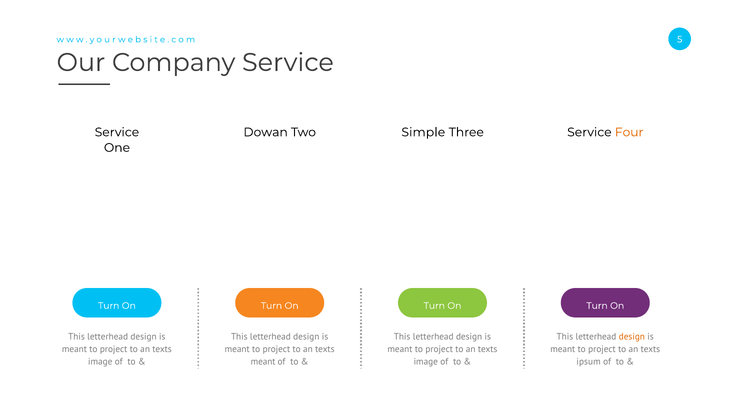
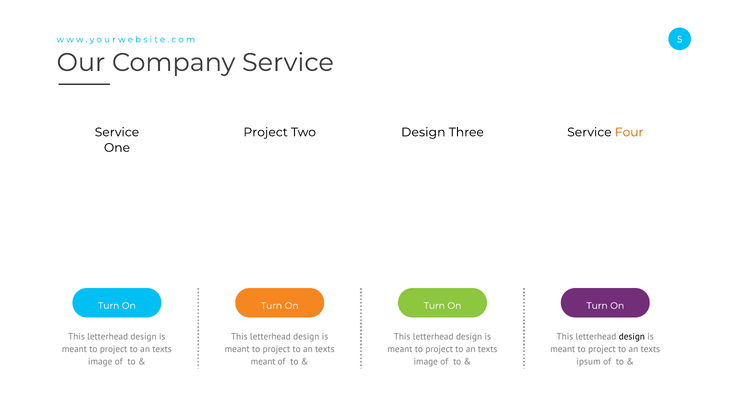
Dowan at (266, 132): Dowan -> Project
Two Simple: Simple -> Design
design at (632, 336) colour: orange -> black
